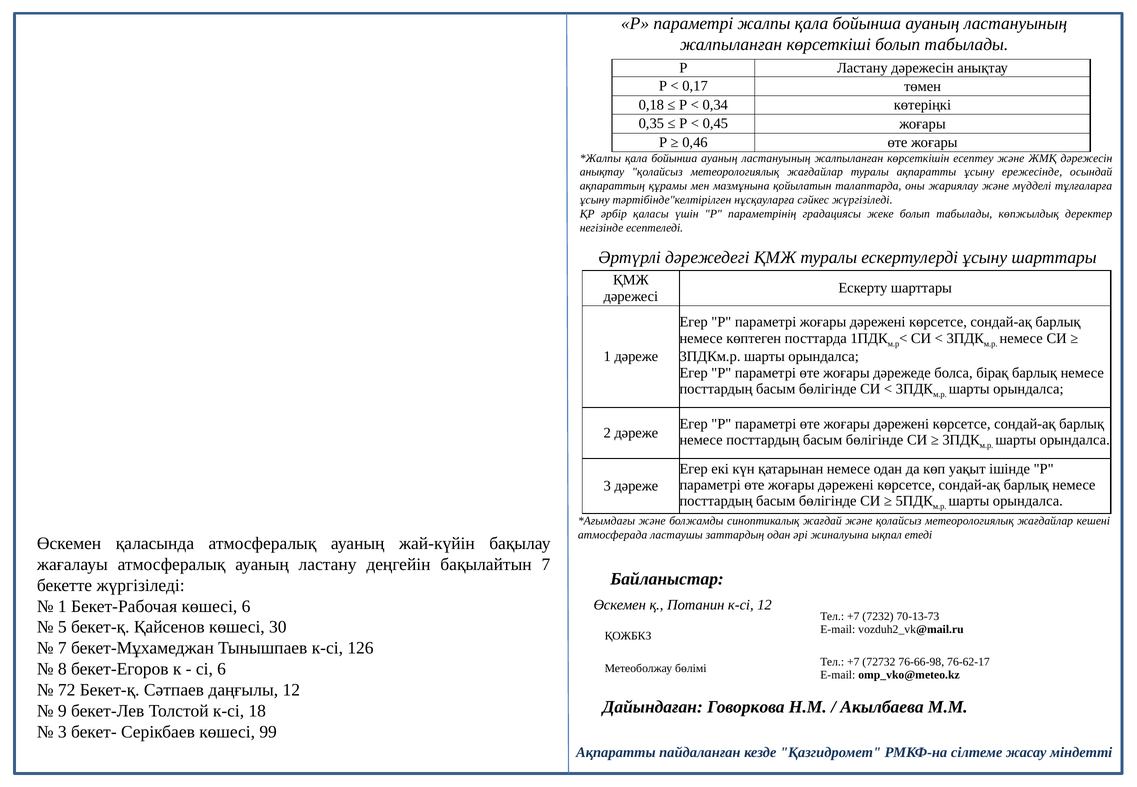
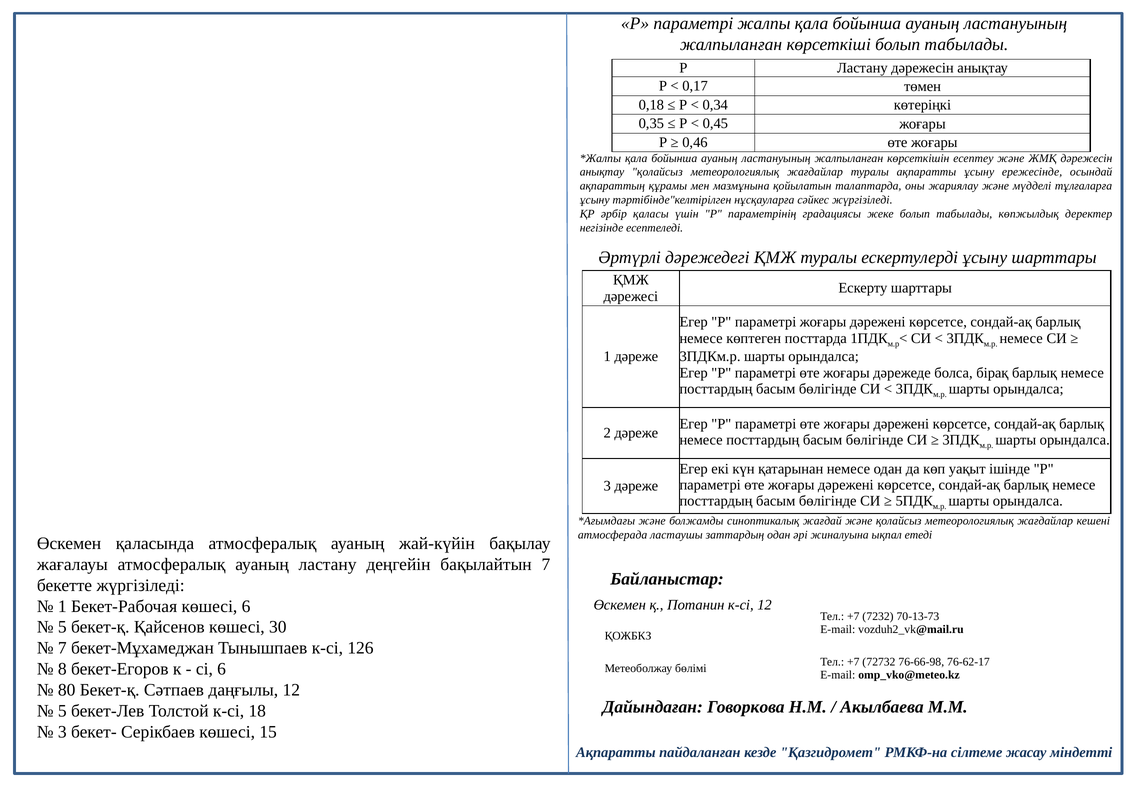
72: 72 -> 80
9 at (62, 711): 9 -> 5
99: 99 -> 15
